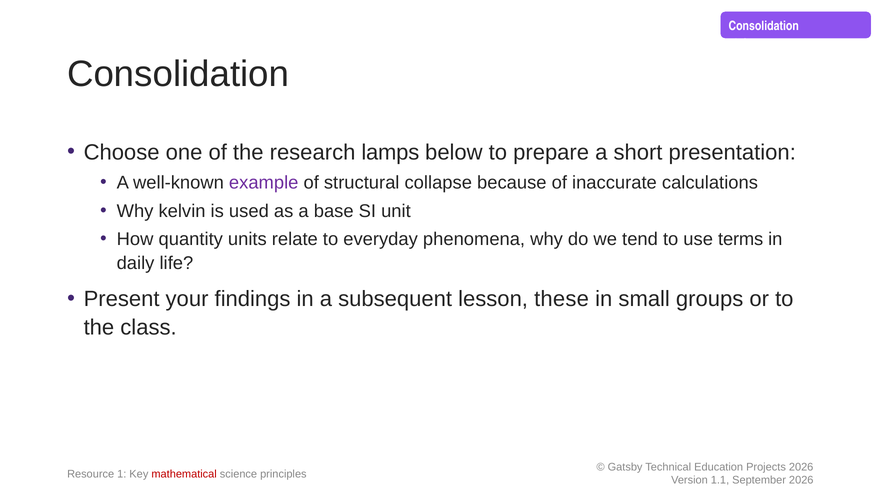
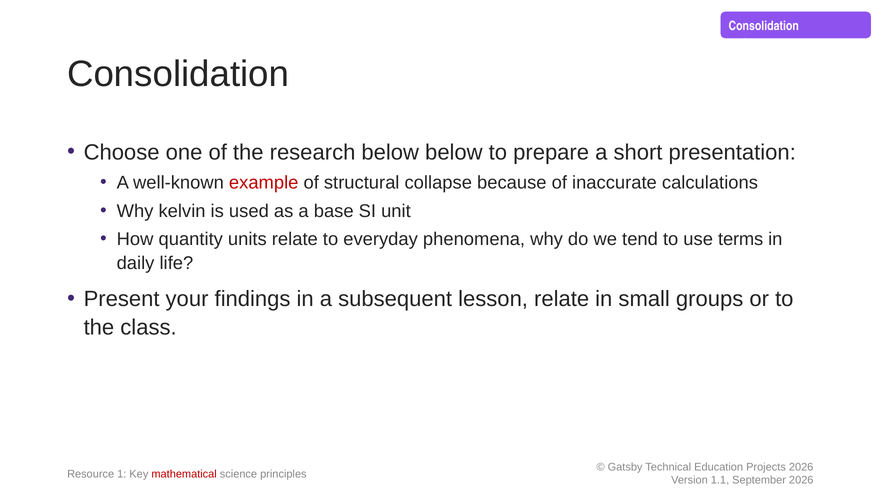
research lamps: lamps -> below
example colour: purple -> red
lesson these: these -> relate
